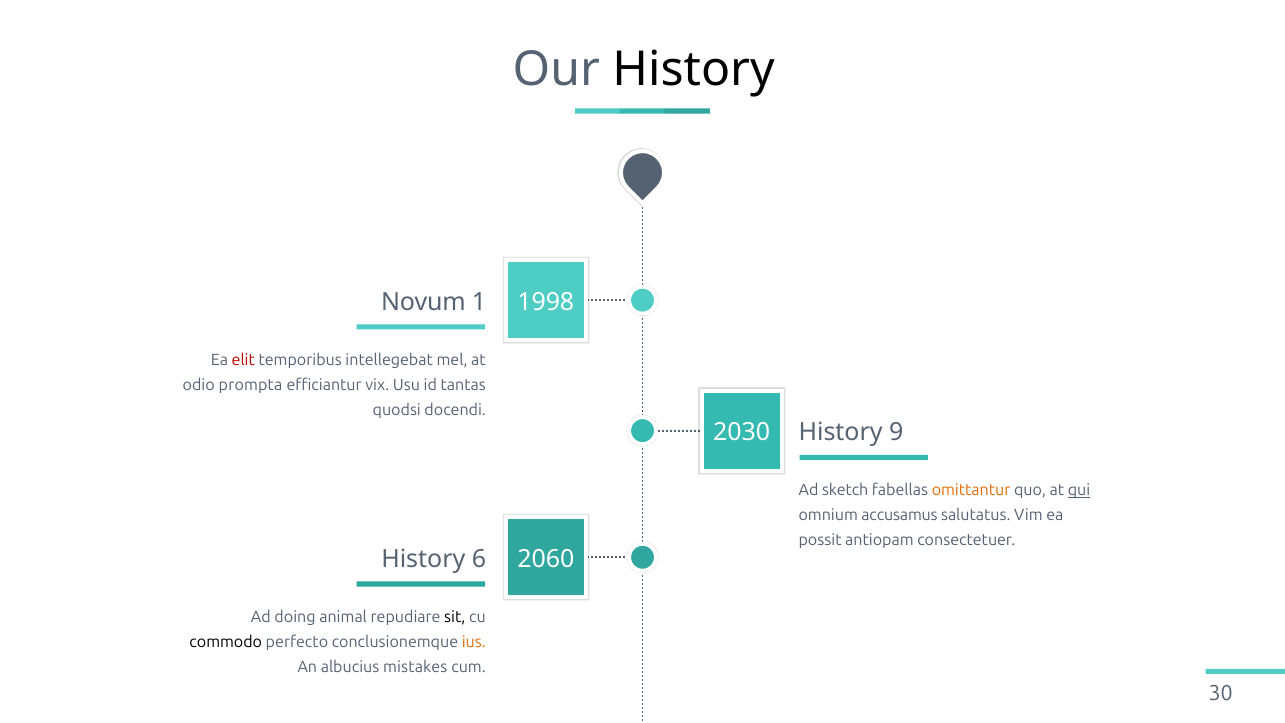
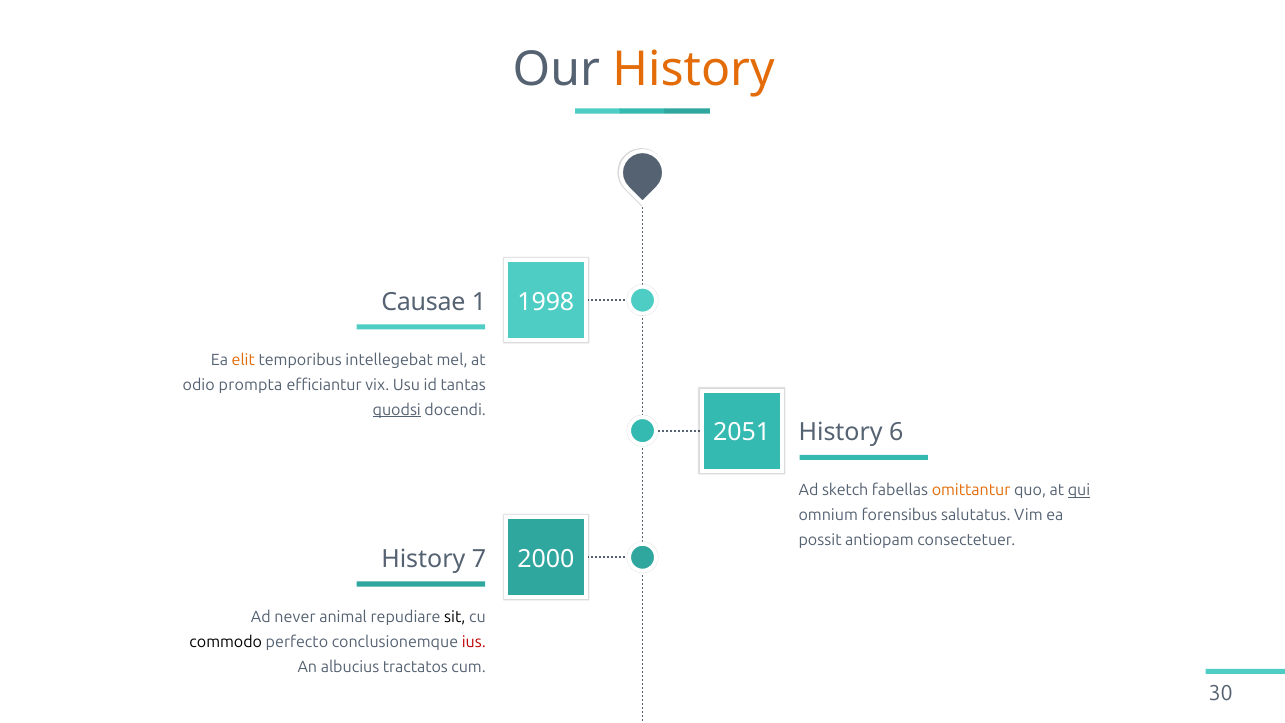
History at (694, 69) colour: black -> orange
Novum: Novum -> Causae
elit colour: red -> orange
quodsi underline: none -> present
2030: 2030 -> 2051
9: 9 -> 6
accusamus: accusamus -> forensibus
6: 6 -> 7
2060: 2060 -> 2000
doing: doing -> never
ius colour: orange -> red
mistakes: mistakes -> tractatos
